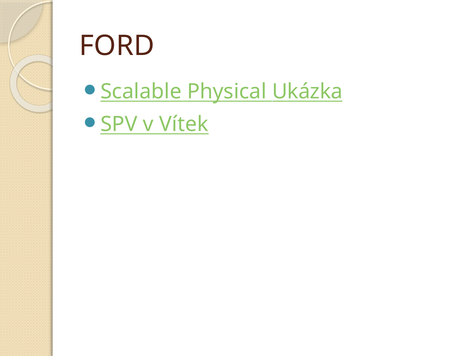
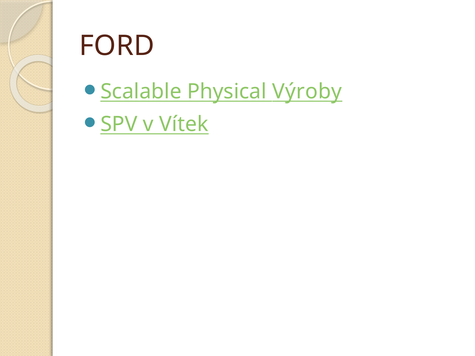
Ukázka: Ukázka -> Výroby
